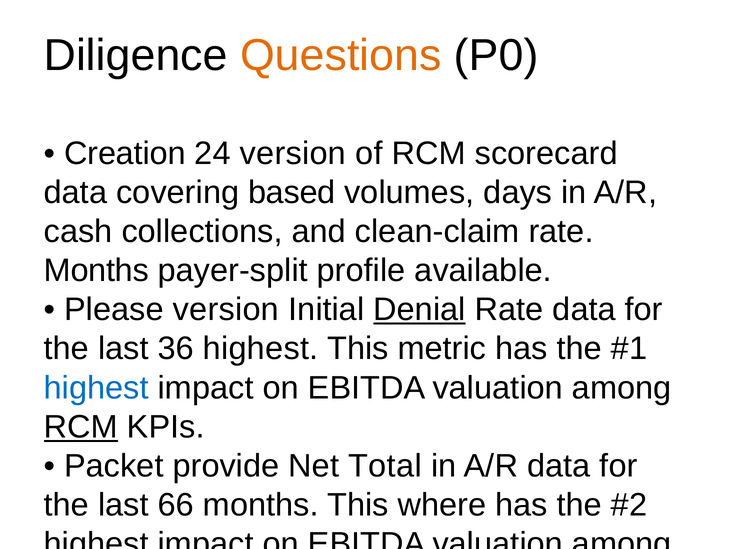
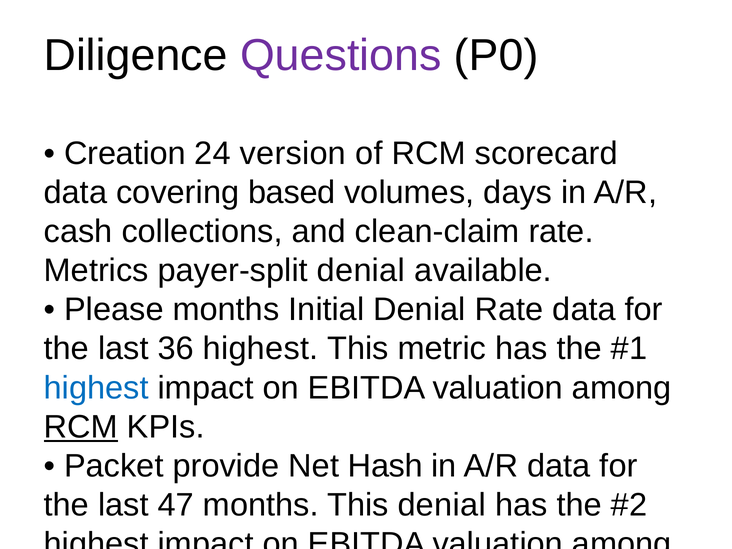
Questions colour: orange -> purple
Months at (96, 271): Months -> Metrics
payer-split profile: profile -> denial
Please version: version -> months
Denial at (419, 310) underline: present -> none
Total: Total -> Hash
66: 66 -> 47
This where: where -> denial
